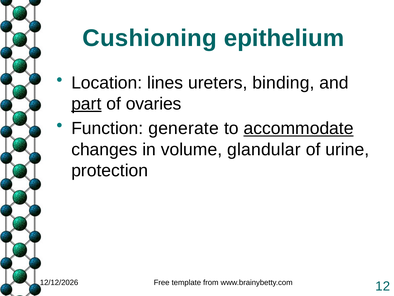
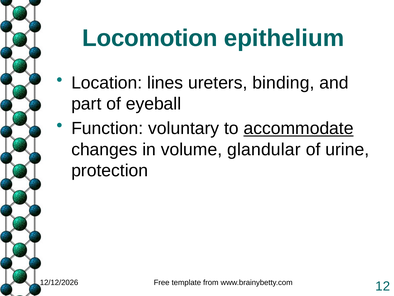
Cushioning: Cushioning -> Locomotion
part underline: present -> none
ovaries: ovaries -> eyeball
generate: generate -> voluntary
